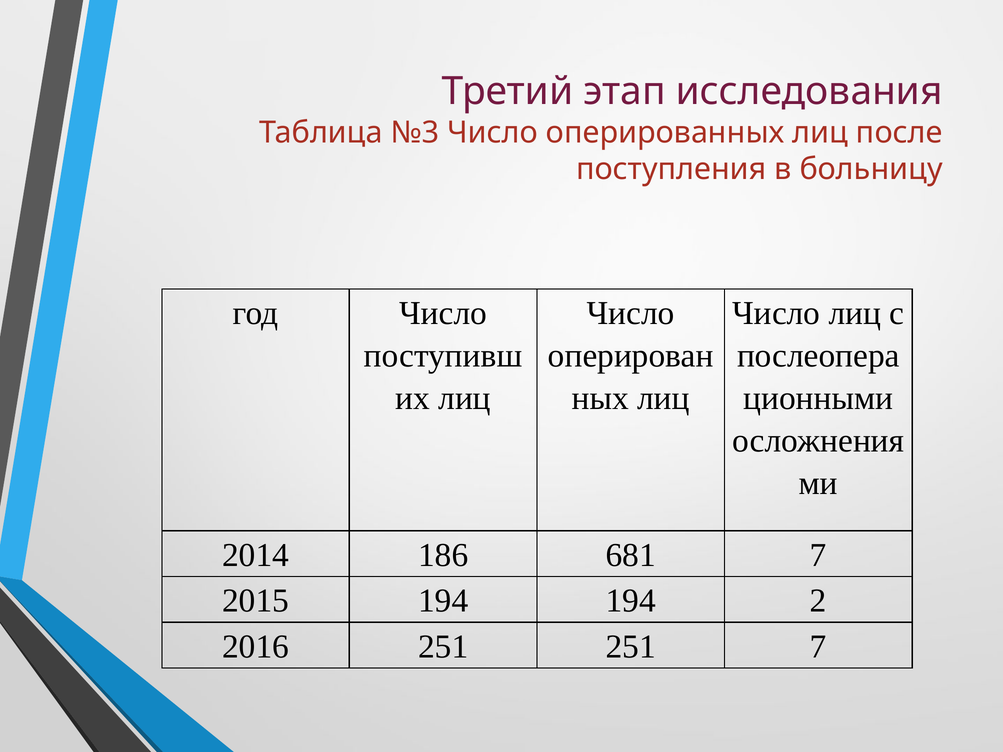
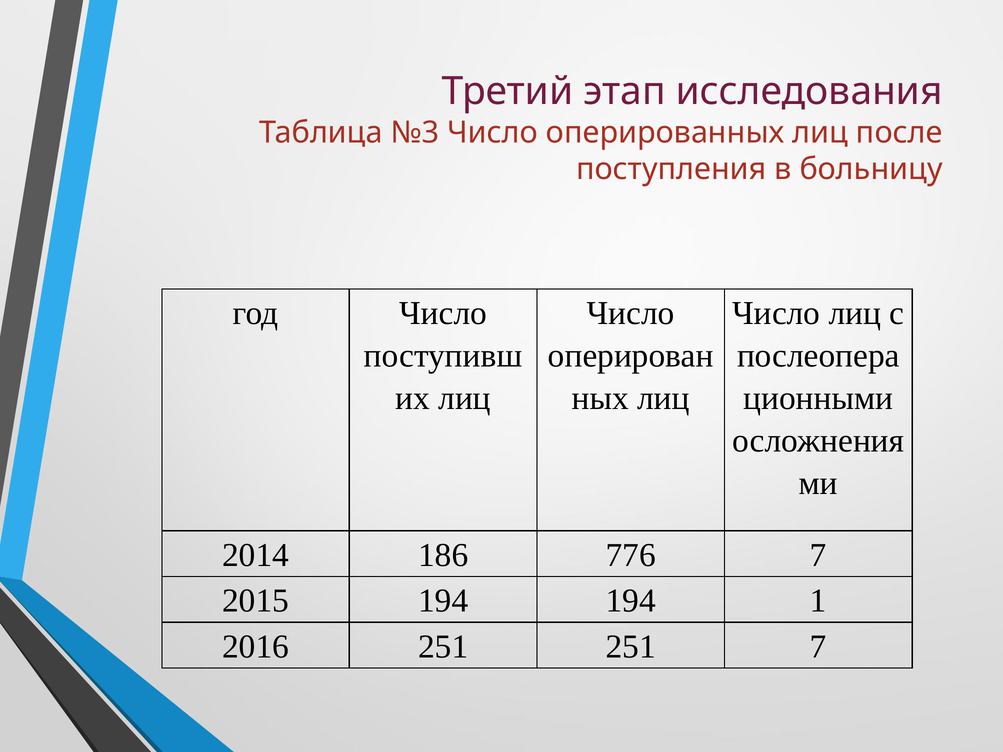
681: 681 -> 776
2: 2 -> 1
